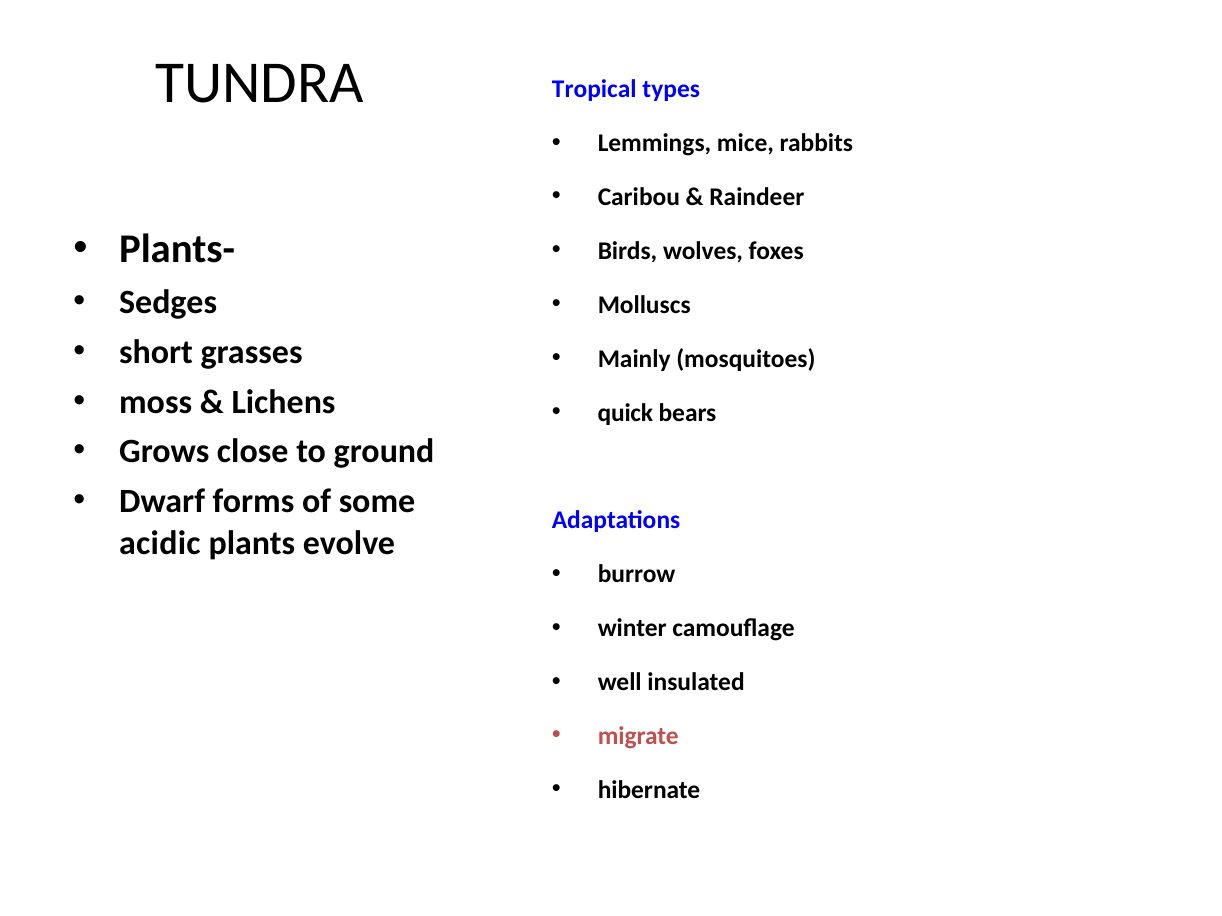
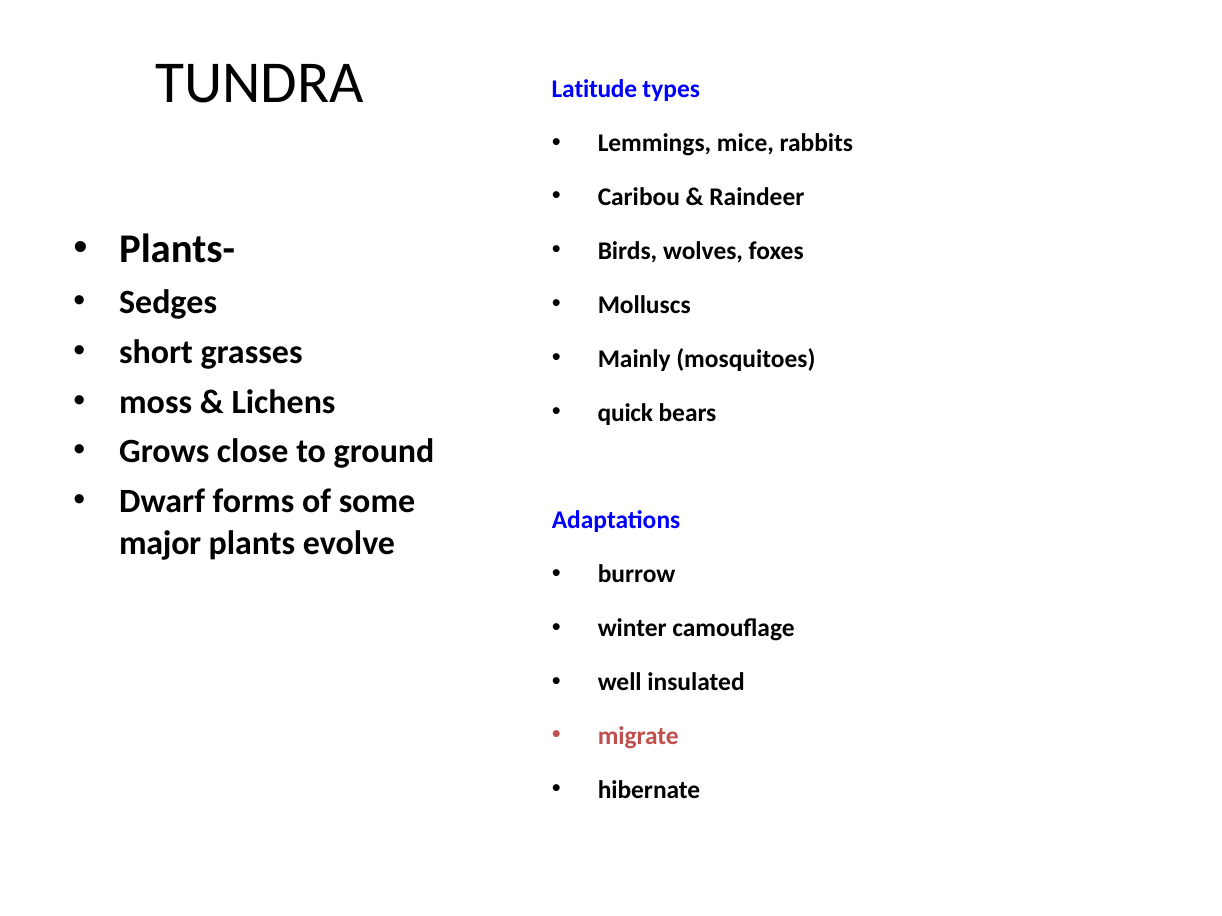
Tropical: Tropical -> Latitude
acidic: acidic -> major
